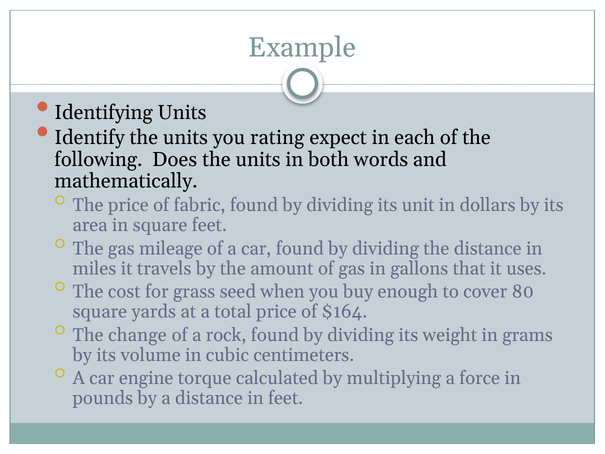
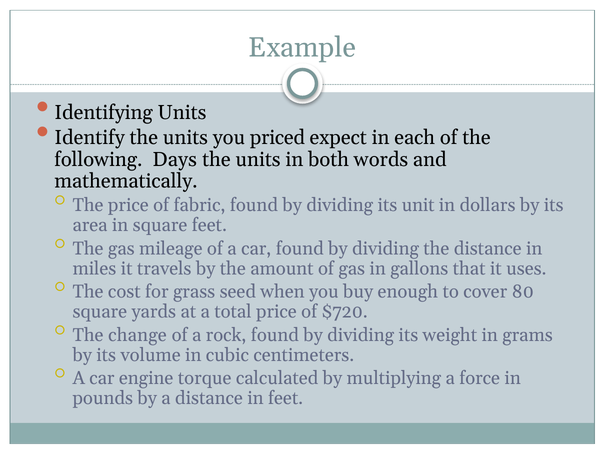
rating: rating -> priced
Does: Does -> Days
$164: $164 -> $720
